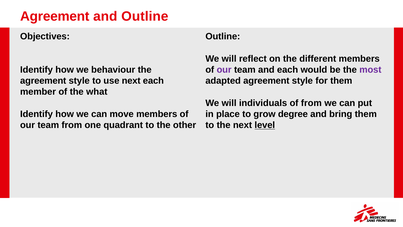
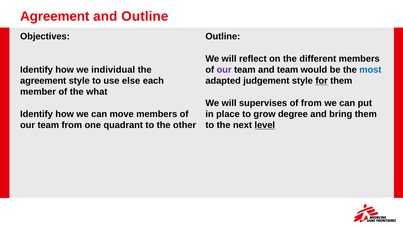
behaviour: behaviour -> individual
and each: each -> team
most colour: purple -> blue
use next: next -> else
adapted agreement: agreement -> judgement
for underline: none -> present
individuals: individuals -> supervises
